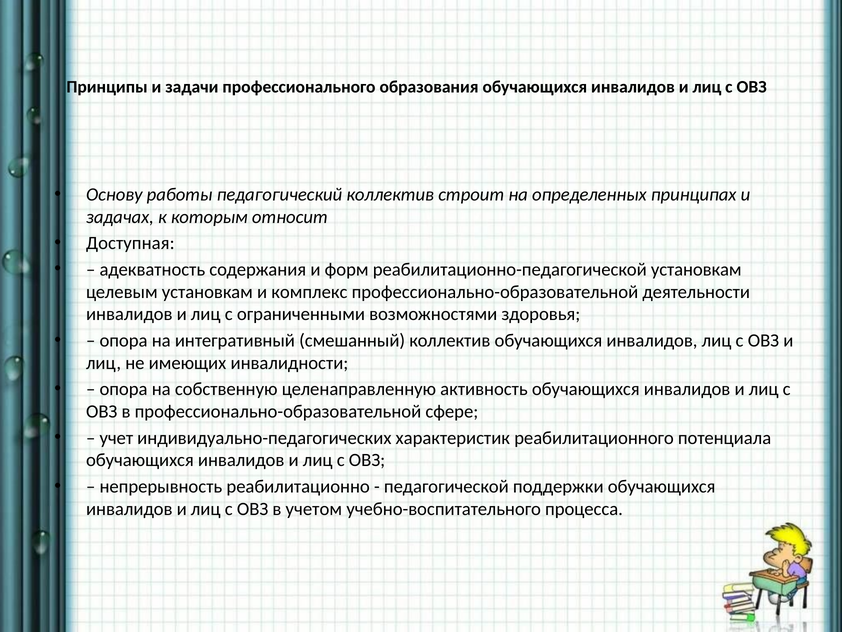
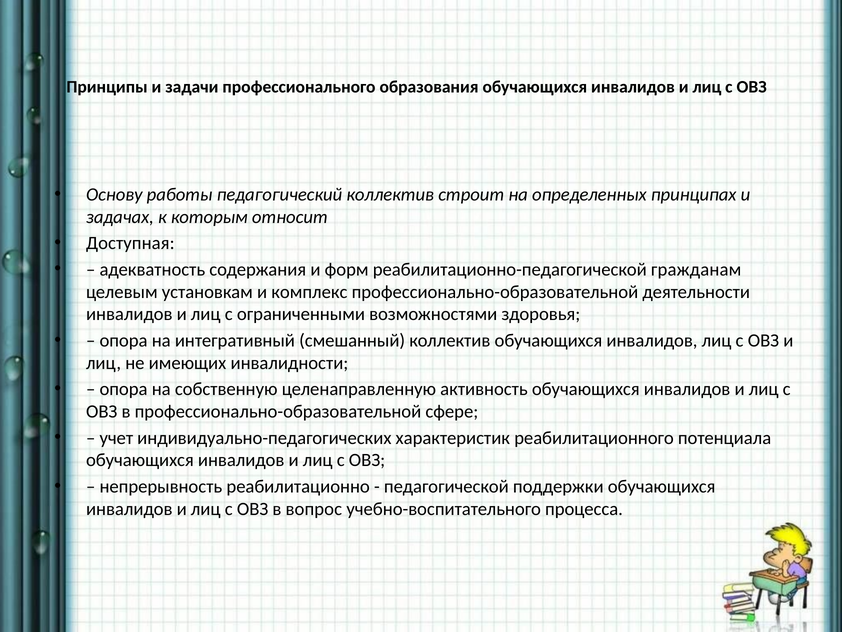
реабилитационно-педагогической установкам: установкам -> гражданам
учетом: учетом -> вопрос
